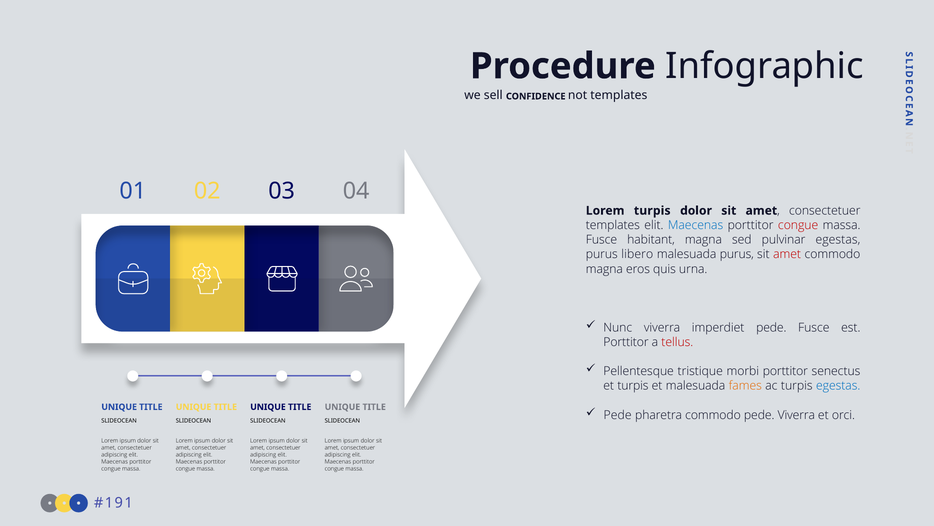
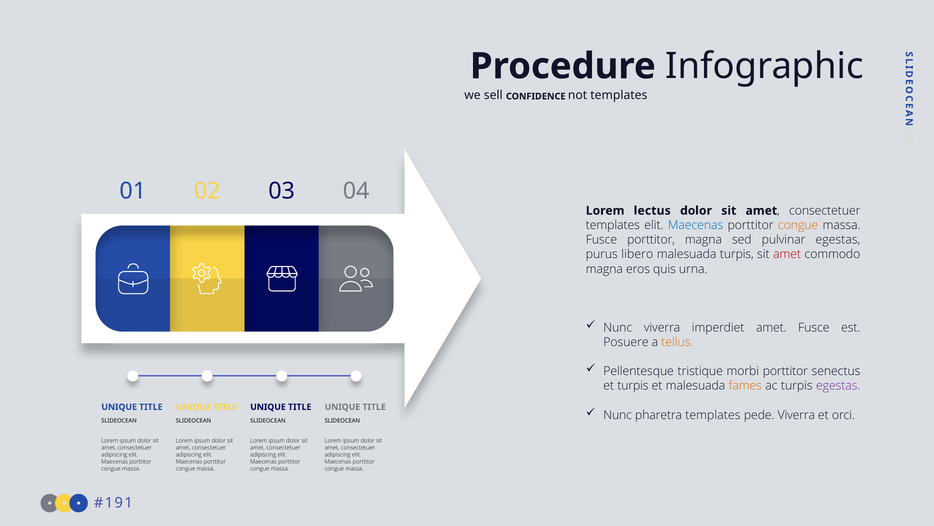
Lorem turpis: turpis -> lectus
congue at (798, 225) colour: red -> orange
Fusce habitant: habitant -> porttitor
malesuada purus: purus -> turpis
imperdiet pede: pede -> amet
Porttitor at (626, 342): Porttitor -> Posuere
tellus colour: red -> orange
egestas at (838, 385) colour: blue -> purple
Pede at (618, 415): Pede -> Nunc
pharetra commodo: commodo -> templates
